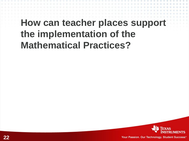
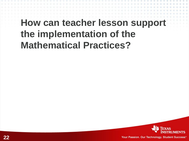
places: places -> lesson
